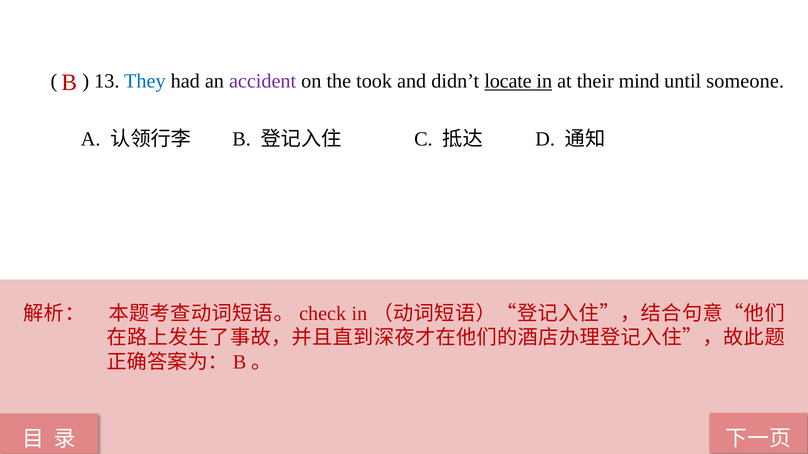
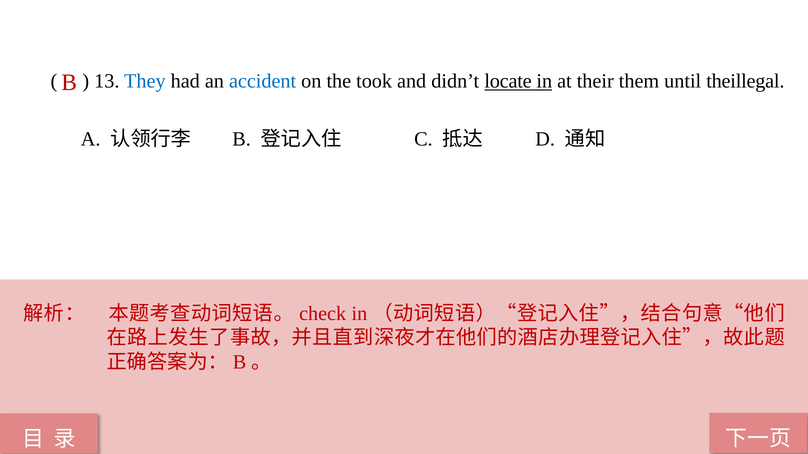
accident colour: purple -> blue
mind: mind -> them
someone: someone -> theillegal
